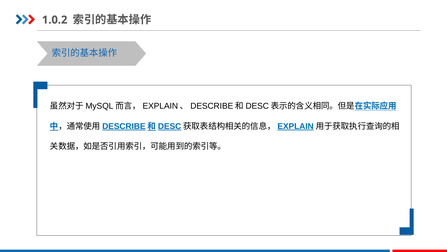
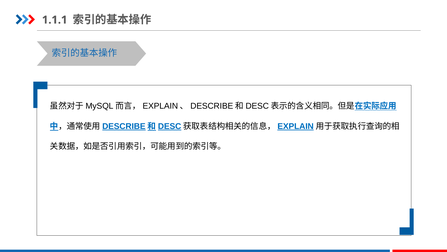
1.0.2: 1.0.2 -> 1.1.1
